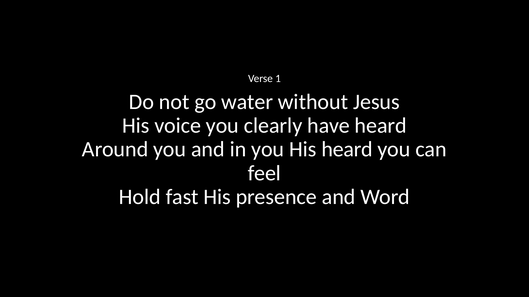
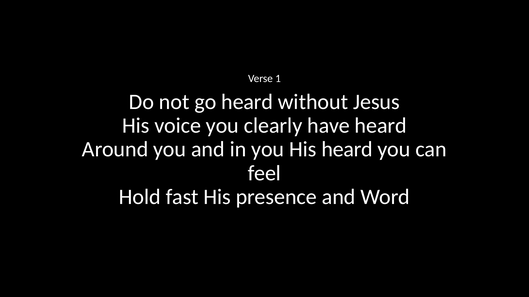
go water: water -> heard
